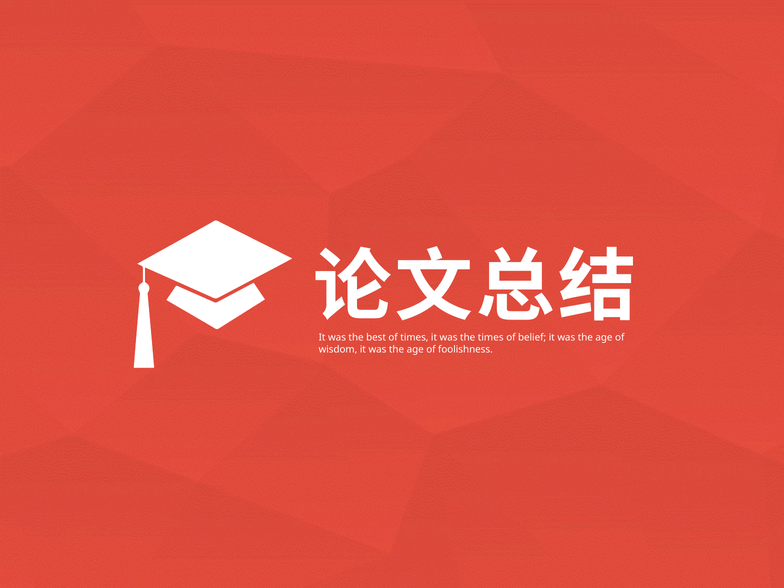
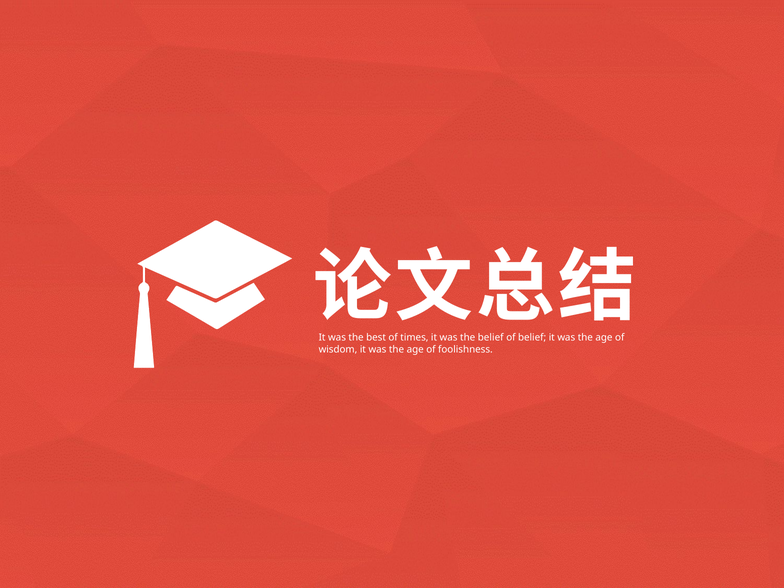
the times: times -> belief
